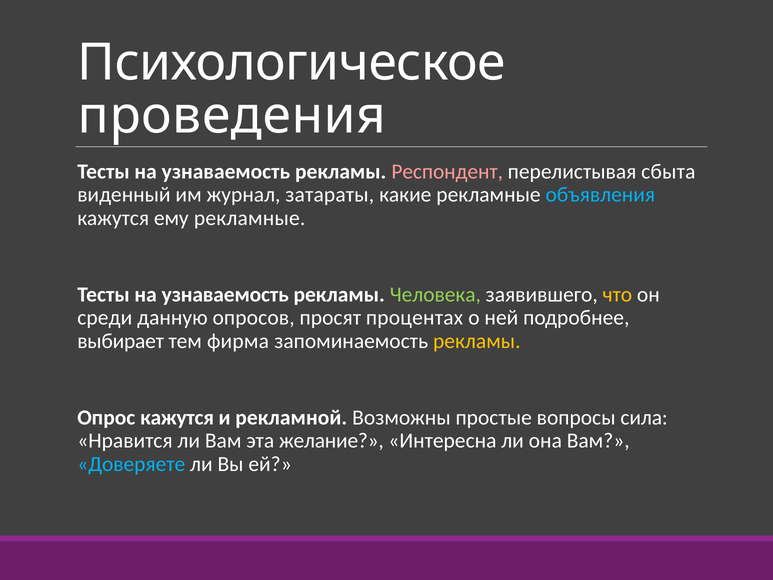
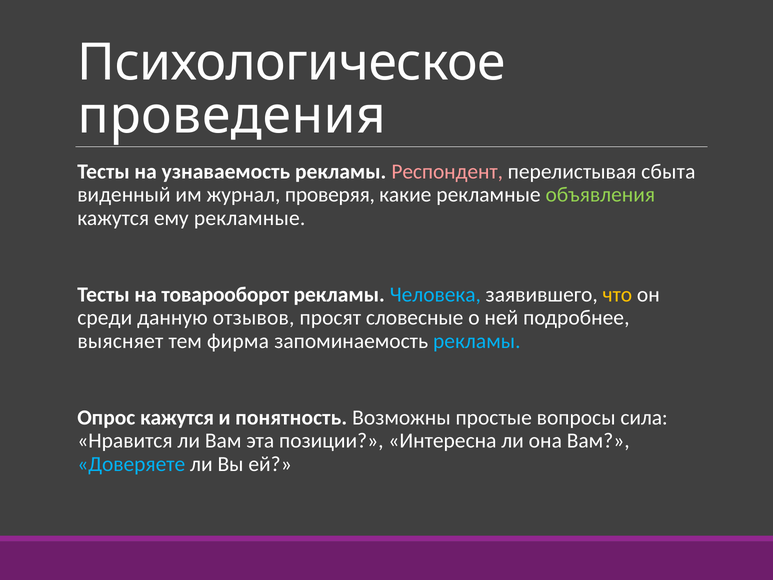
затараты: затараты -> проверяя
объявления colour: light blue -> light green
узнаваемость at (225, 294): узнаваемость -> товарооборот
Человека colour: light green -> light blue
опросов: опросов -> отзывов
процентах: процентах -> словесные
выбирает: выбирает -> выясняет
рекламы at (477, 341) colour: yellow -> light blue
рекламной: рекламной -> понятность
желание: желание -> позиции
